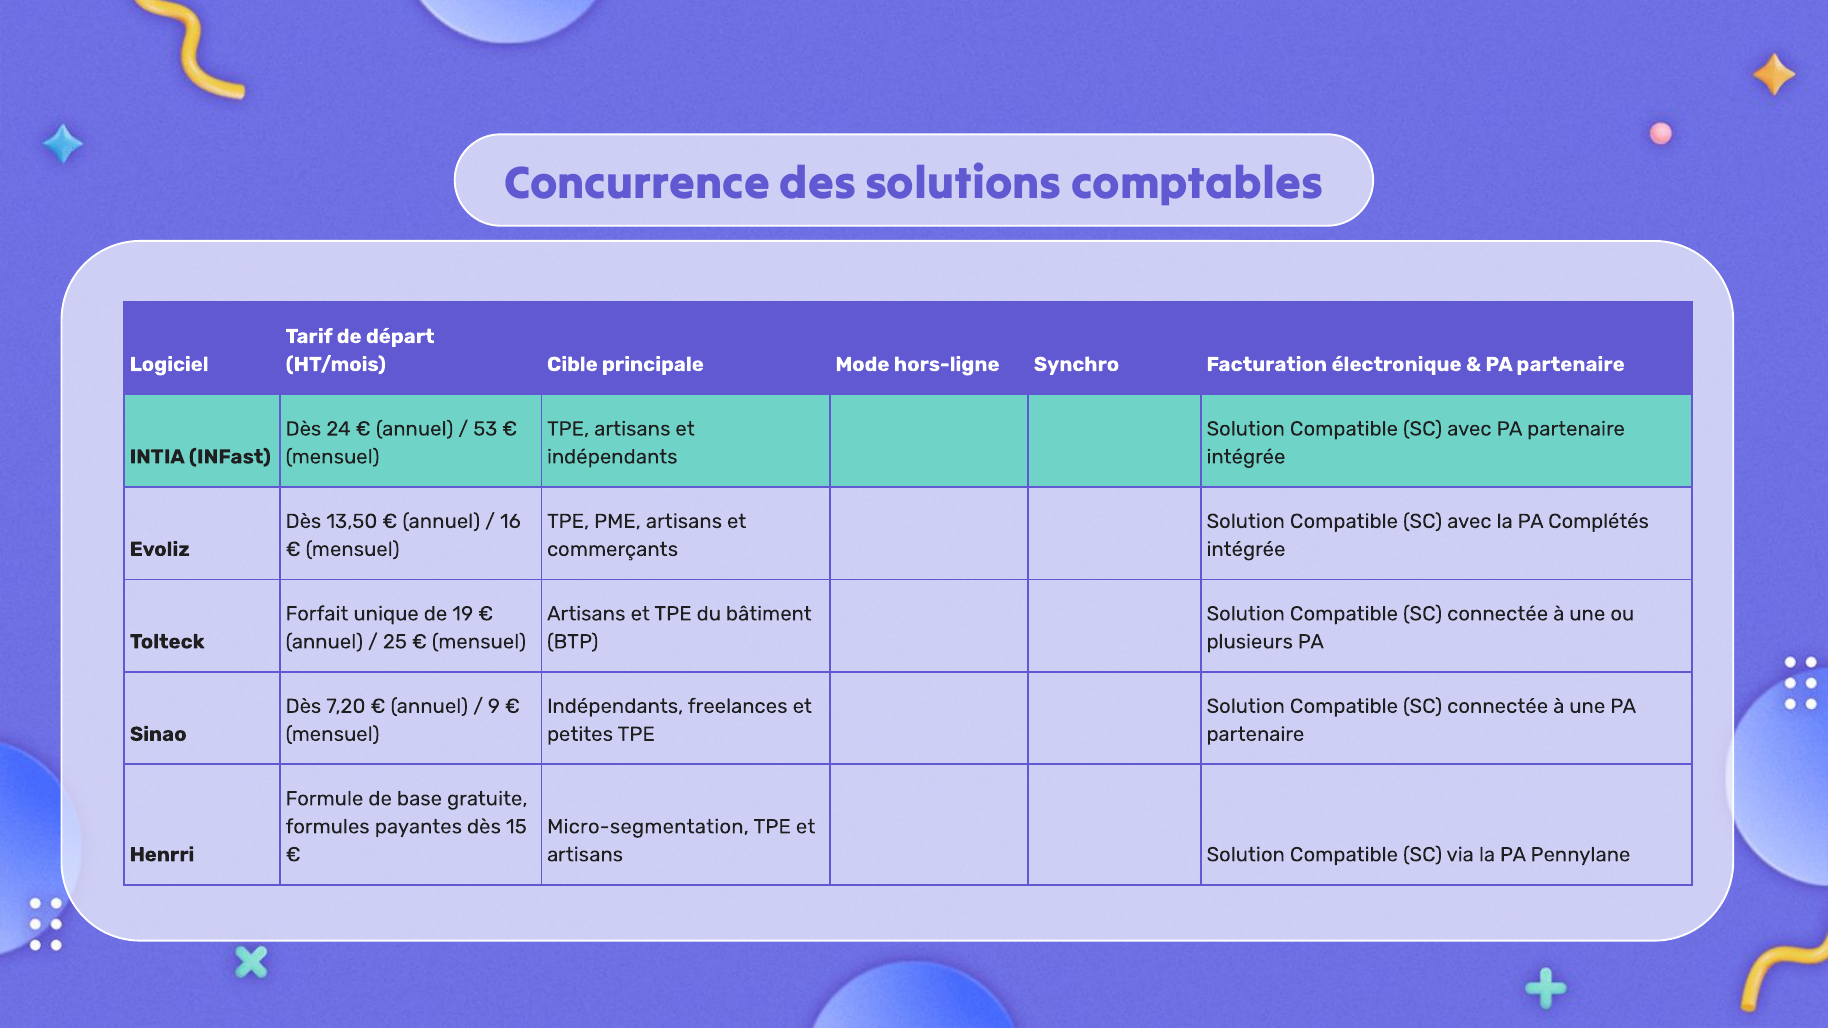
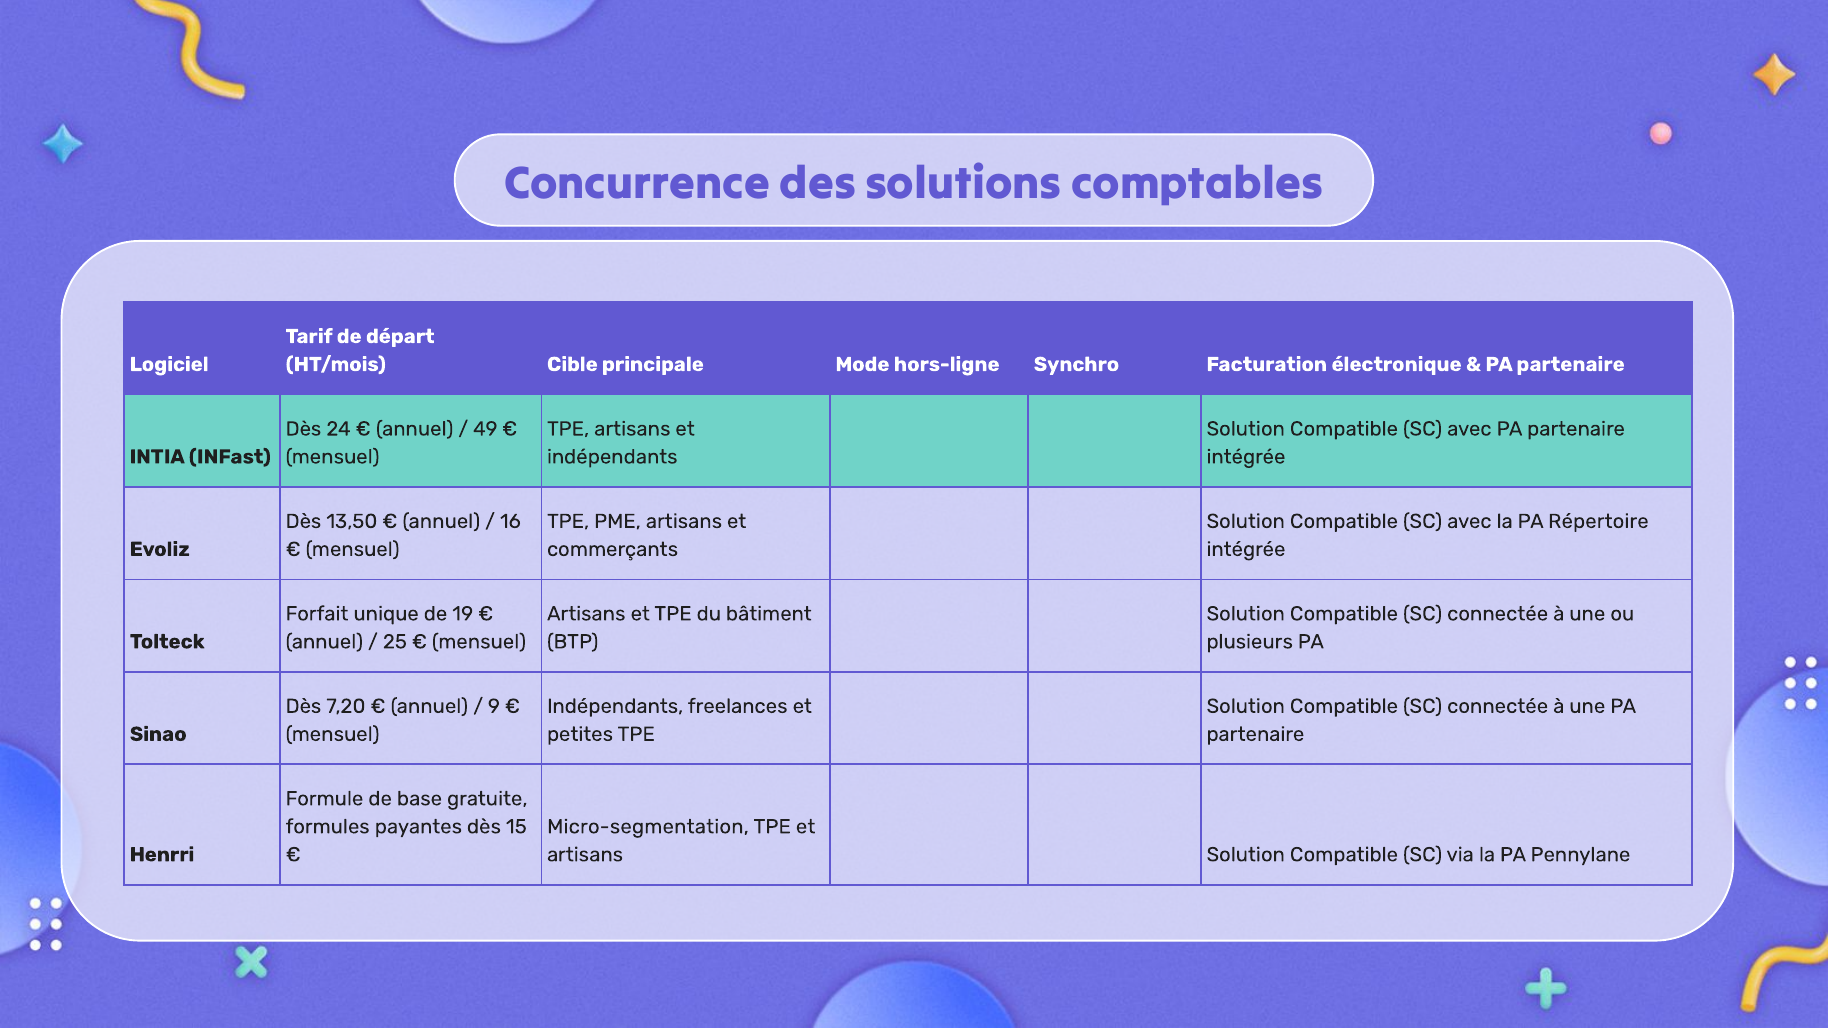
53: 53 -> 49
Complétés: Complétés -> Répertoire
